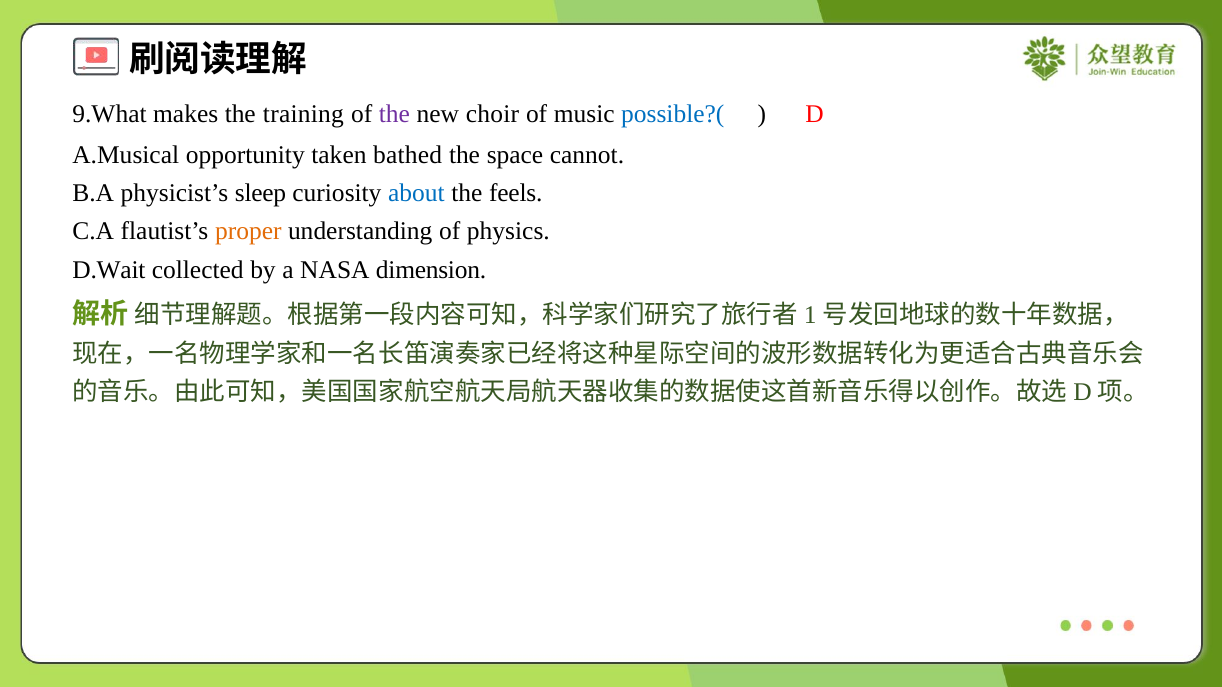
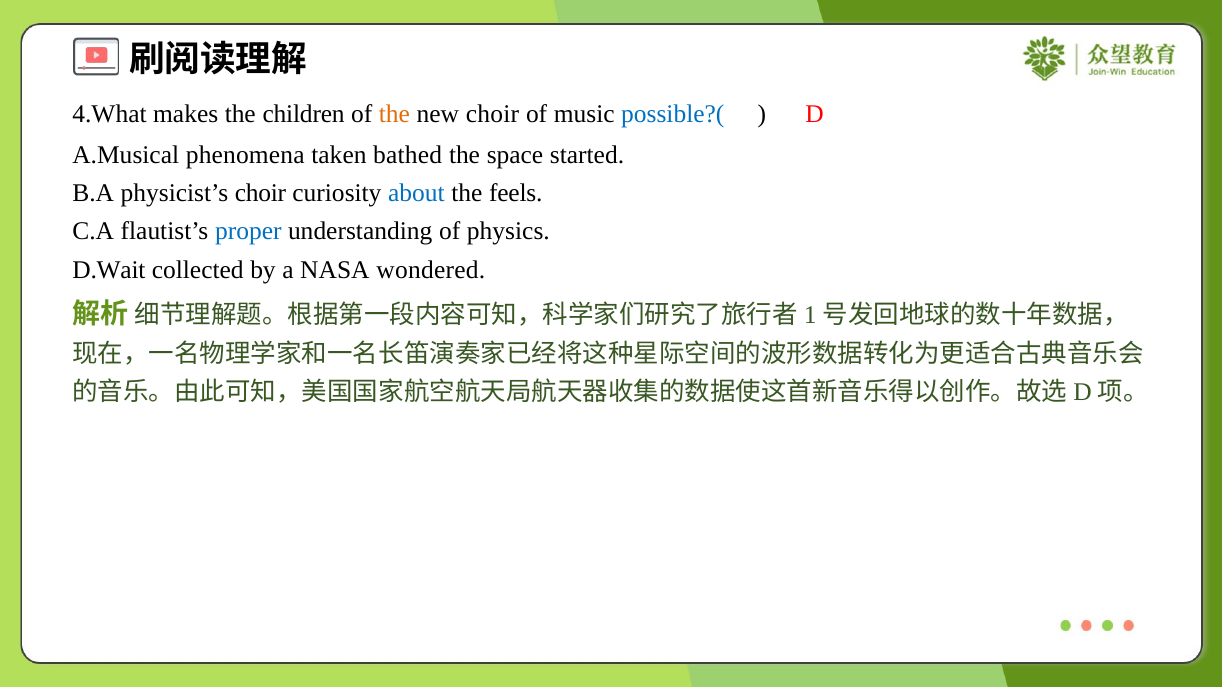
9.What: 9.What -> 4.What
training: training -> children
the at (394, 114) colour: purple -> orange
opportunity: opportunity -> phenomena
cannot: cannot -> started
physicist’s sleep: sleep -> choir
proper colour: orange -> blue
dimension: dimension -> wondered
